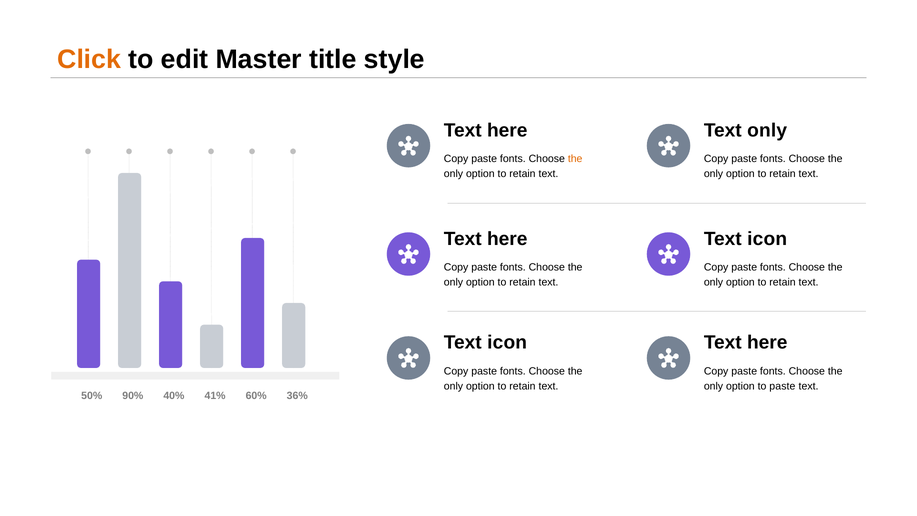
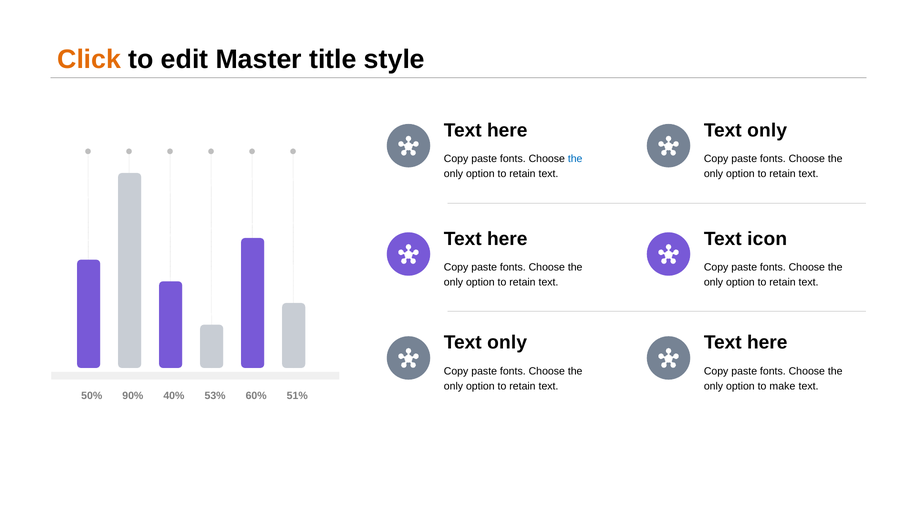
the at (575, 159) colour: orange -> blue
icon at (507, 343): icon -> only
to paste: paste -> make
41%: 41% -> 53%
36%: 36% -> 51%
